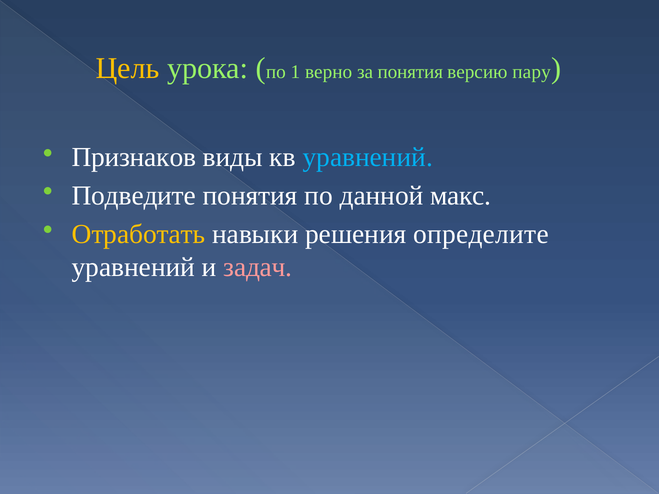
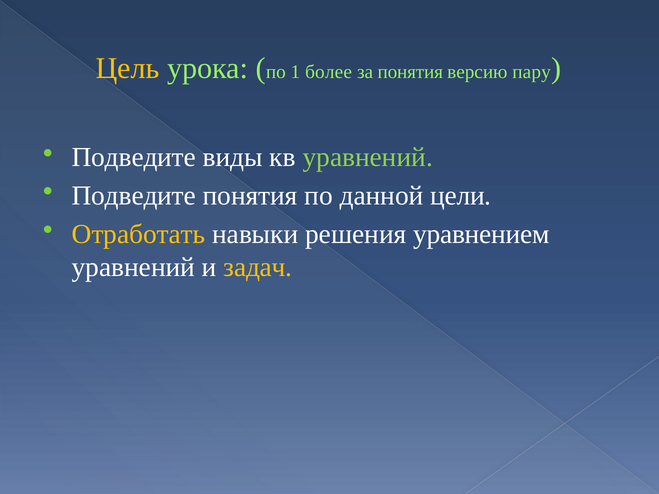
верно: верно -> более
Признаков at (134, 157): Признаков -> Подведите
уравнений at (368, 157) colour: light blue -> light green
макс: макс -> цели
определите: определите -> уравнением
задач colour: pink -> yellow
